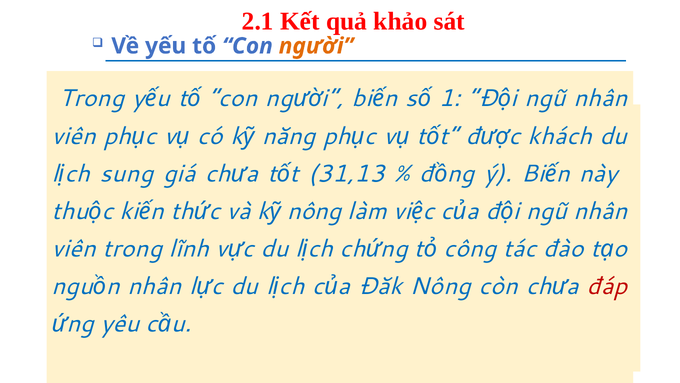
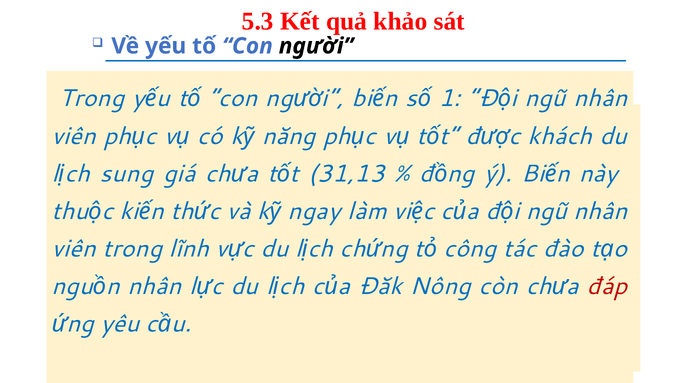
2.1: 2.1 -> 5.3
người colour: orange -> black
nông at (314, 211): nông -> ngay
